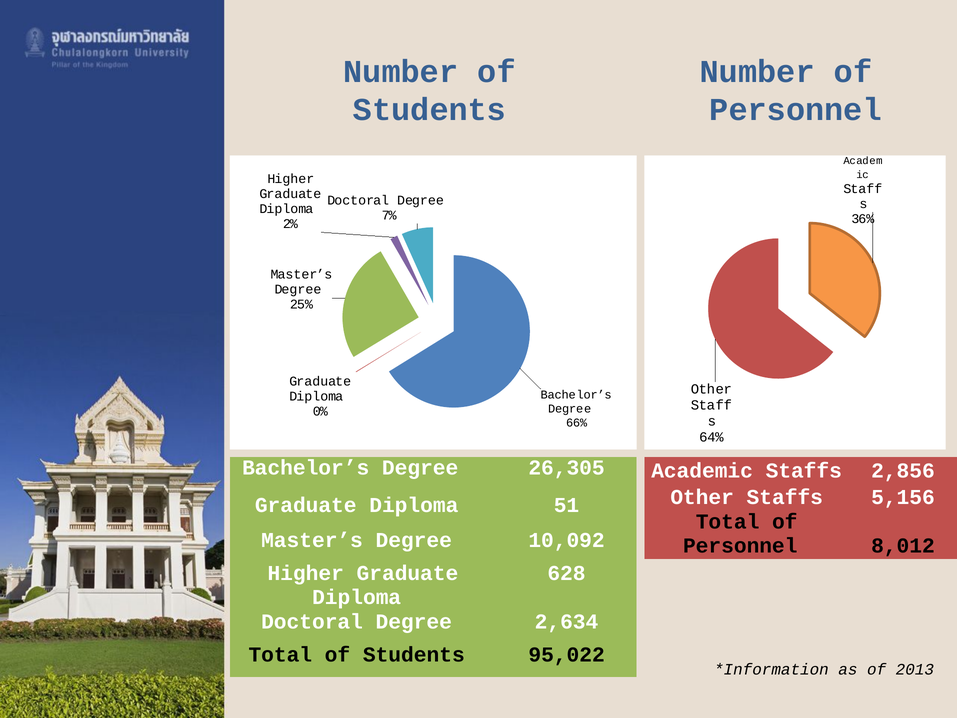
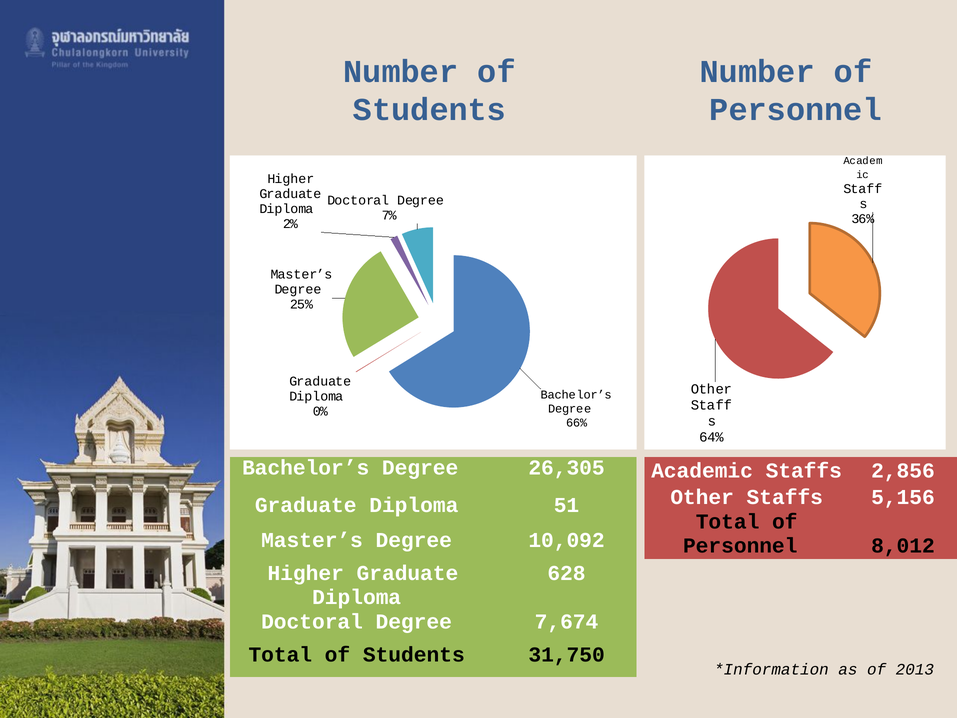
2,634: 2,634 -> 7,674
95,022: 95,022 -> 31,750
